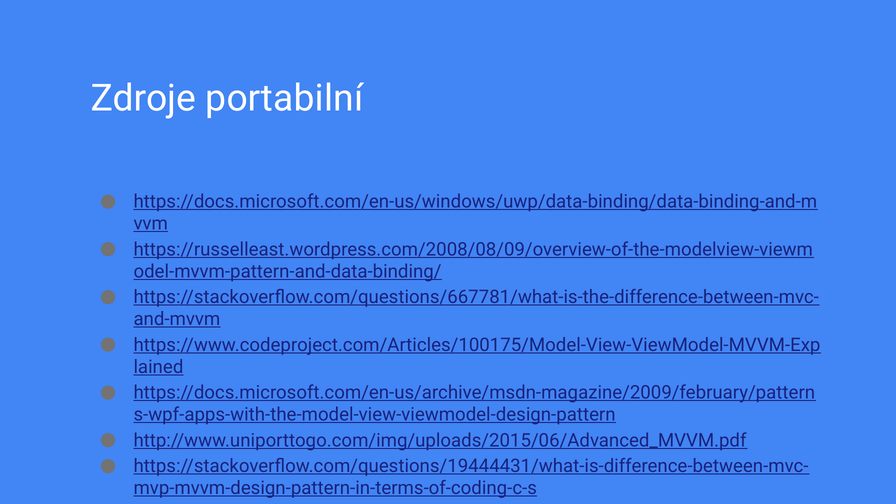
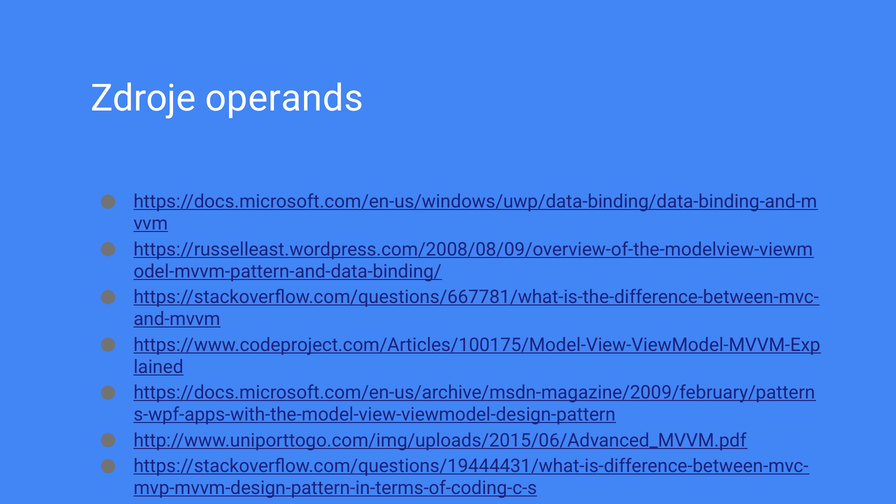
portabilní: portabilní -> operands
